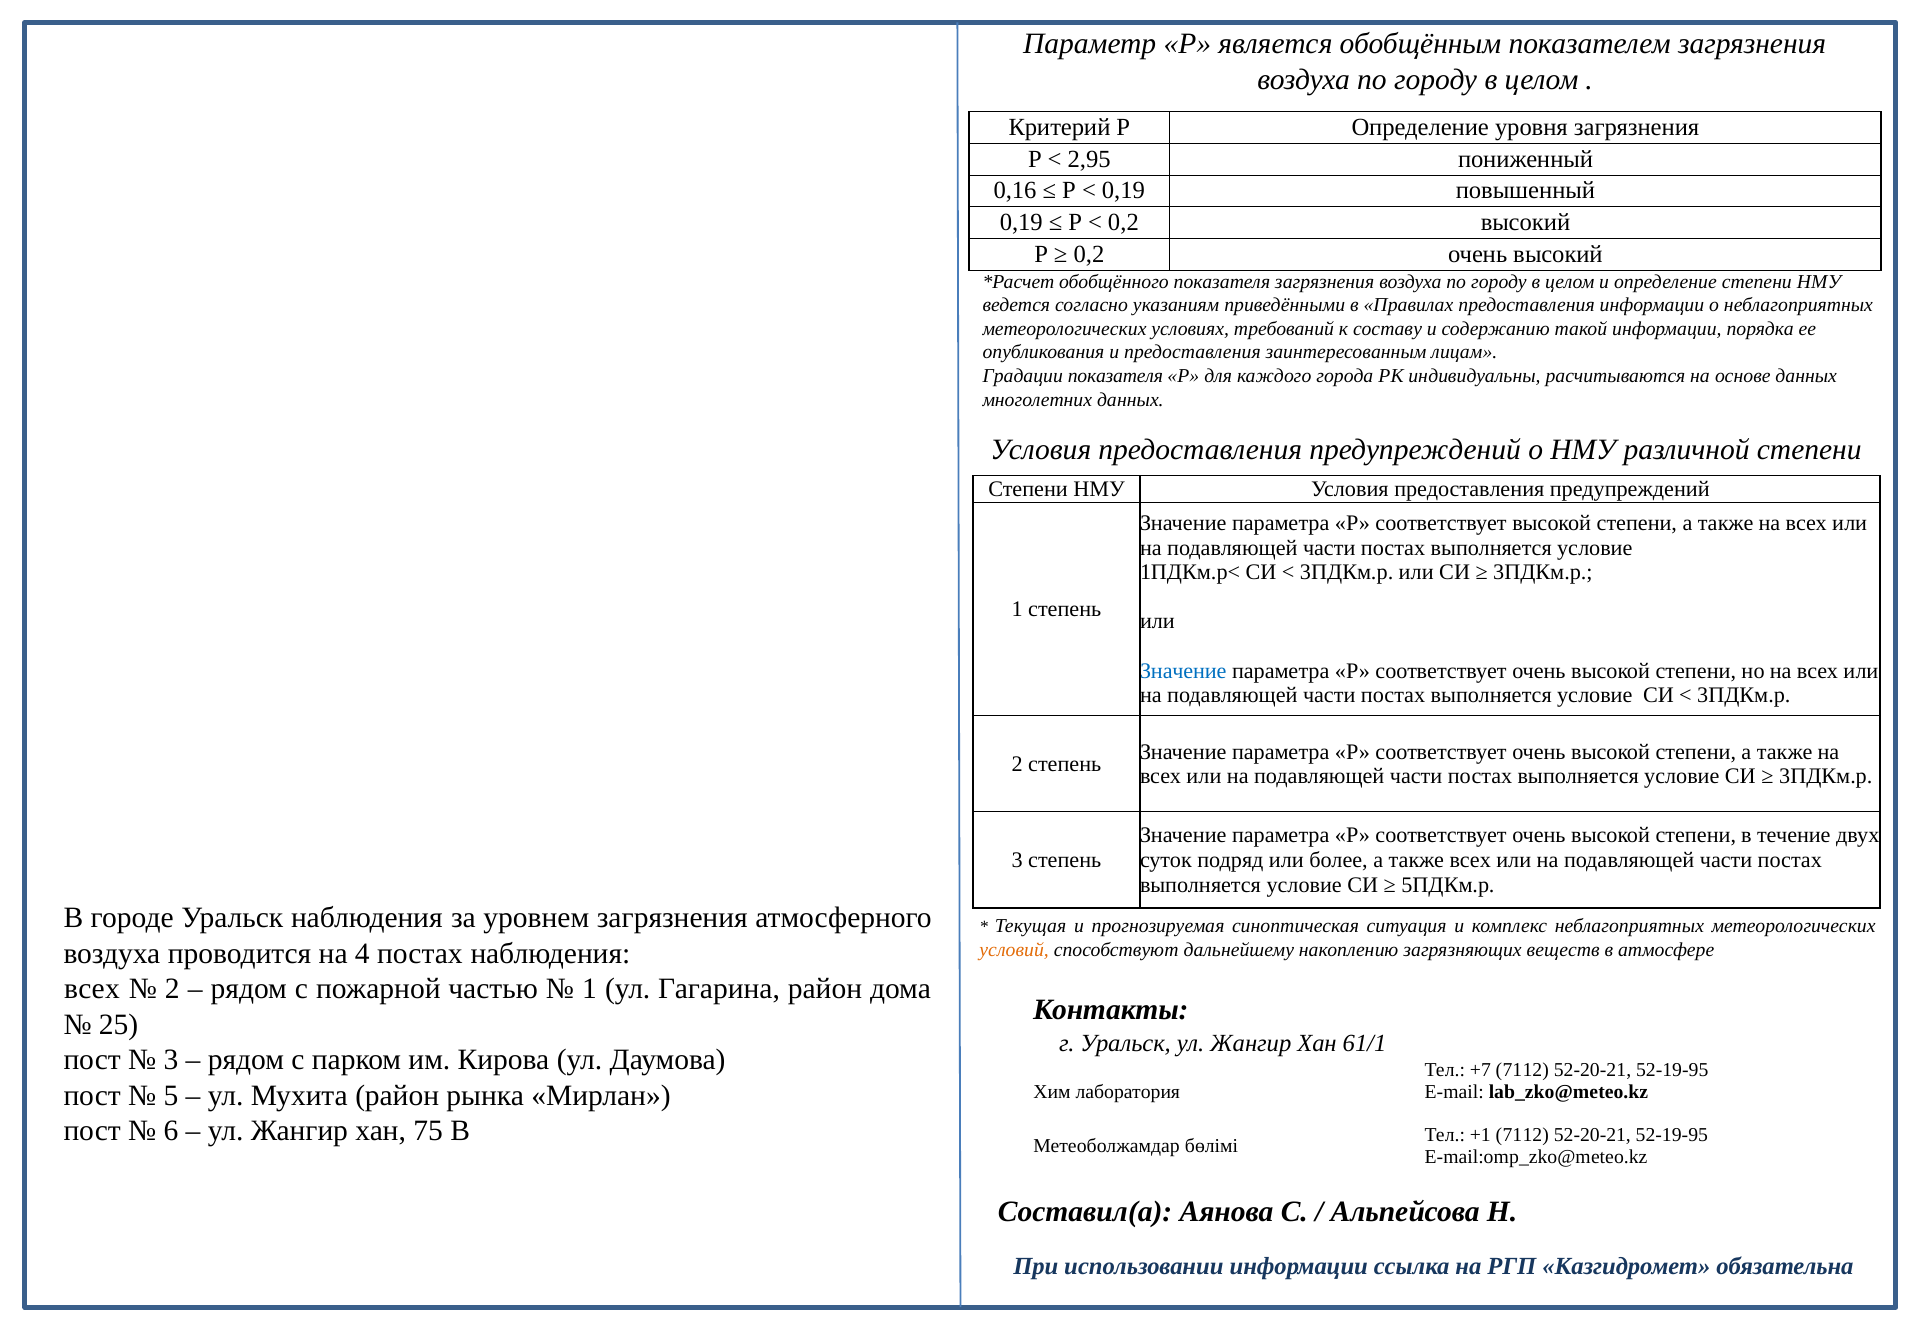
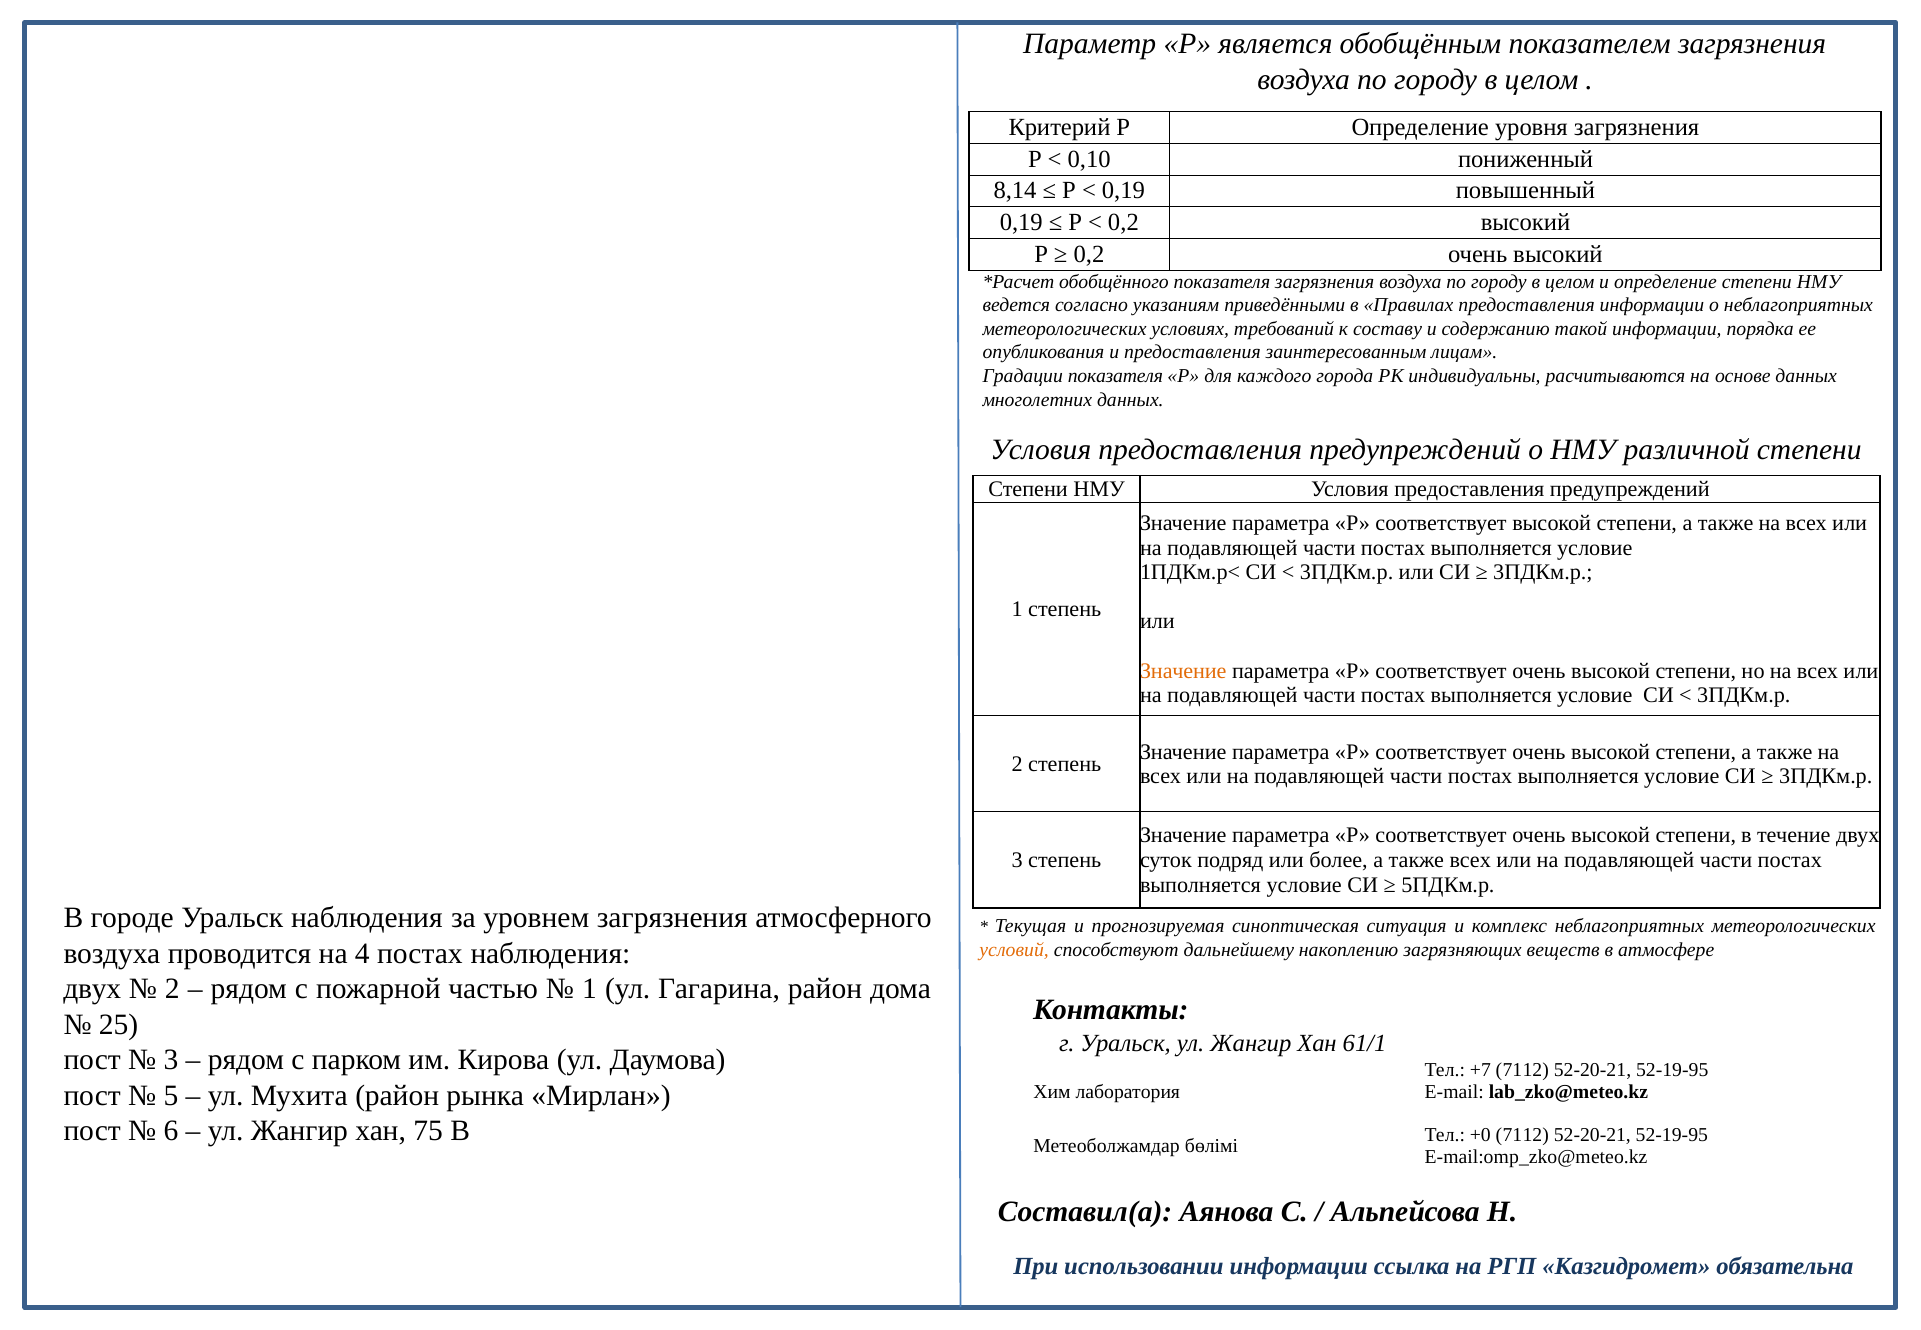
2,95: 2,95 -> 0,10
0,16: 0,16 -> 8,14
Значение at (1183, 671) colour: blue -> orange
всех at (92, 989): всех -> двух
+1: +1 -> +0
